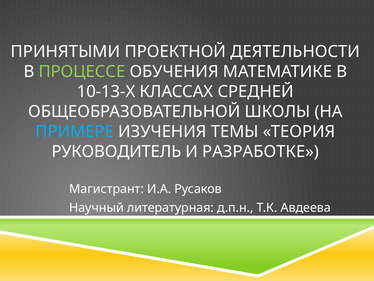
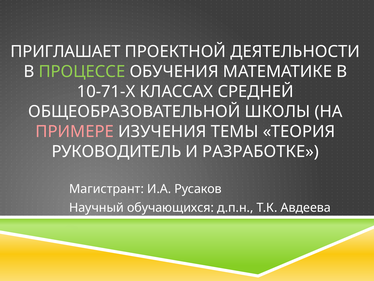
ПРИНЯТЫМИ: ПРИНЯТЫМИ -> ПРИГЛАШАЕТ
10-13-Х: 10-13-Х -> 10-71-Х
ПРИМЕРЕ colour: light blue -> pink
литературная: литературная -> обучающихся
